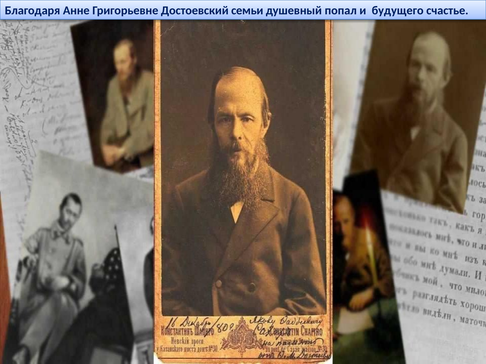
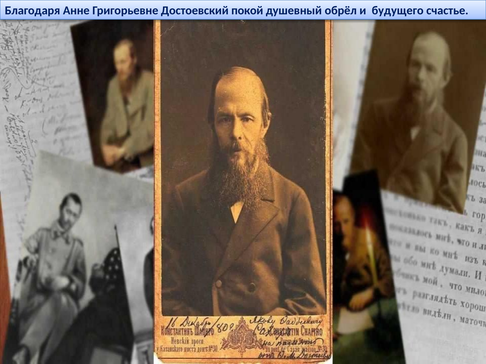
семьи: семьи -> покой
попал: попал -> обрёл
